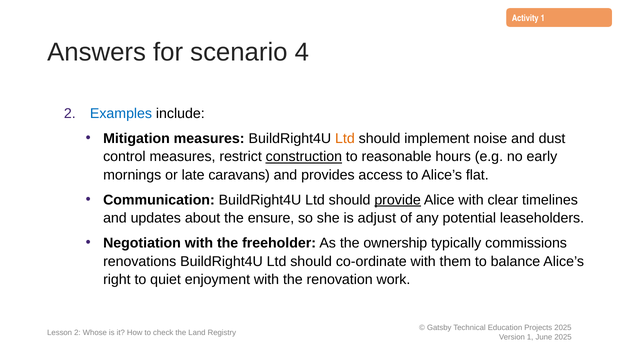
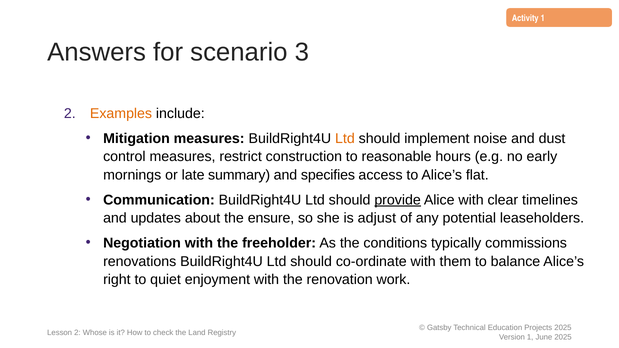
4: 4 -> 3
Examples colour: blue -> orange
construction underline: present -> none
caravans: caravans -> summary
provides: provides -> specifies
ownership: ownership -> conditions
